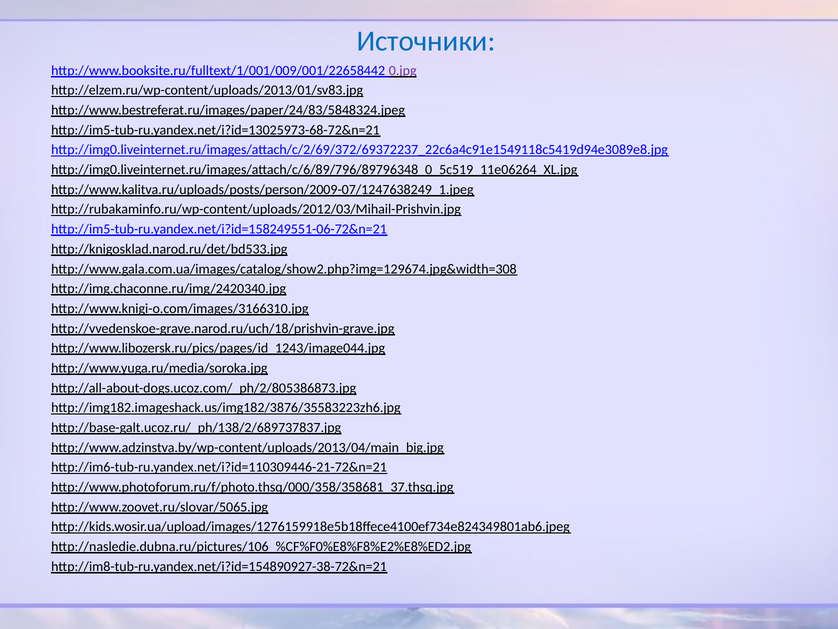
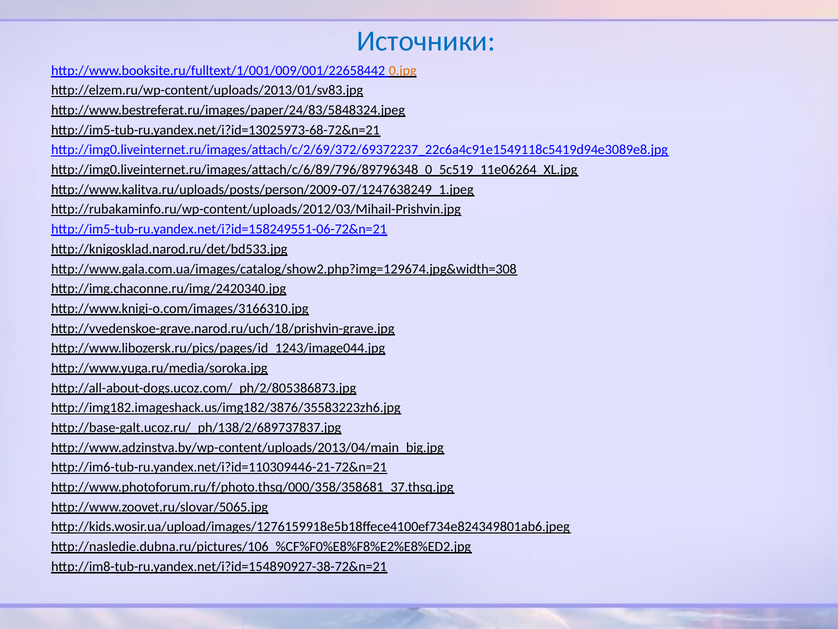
0.jpg colour: purple -> orange
